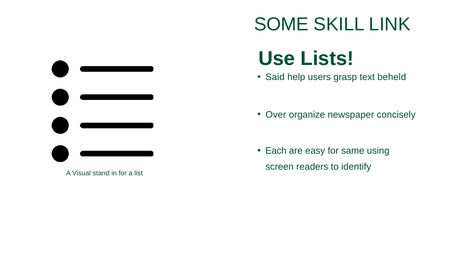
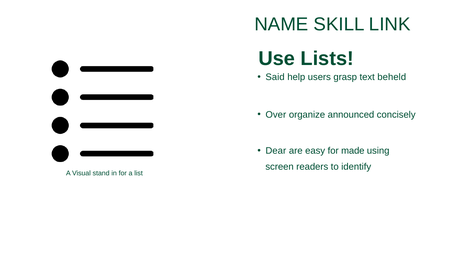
SOME: SOME -> NAME
newspaper: newspaper -> announced
Each: Each -> Dear
same: same -> made
